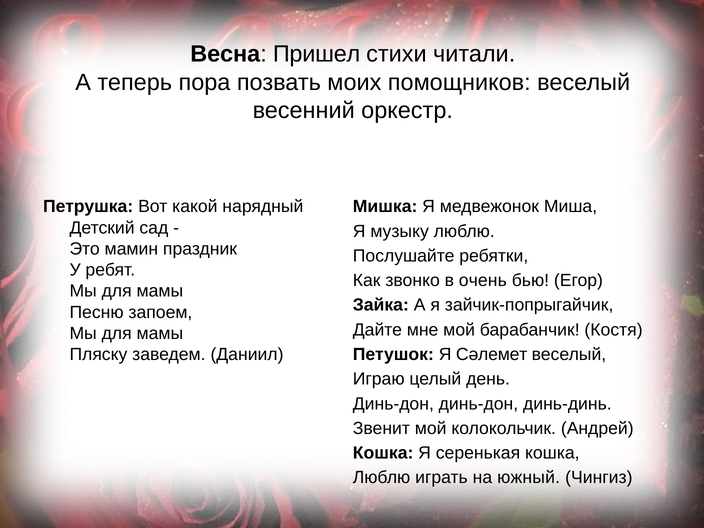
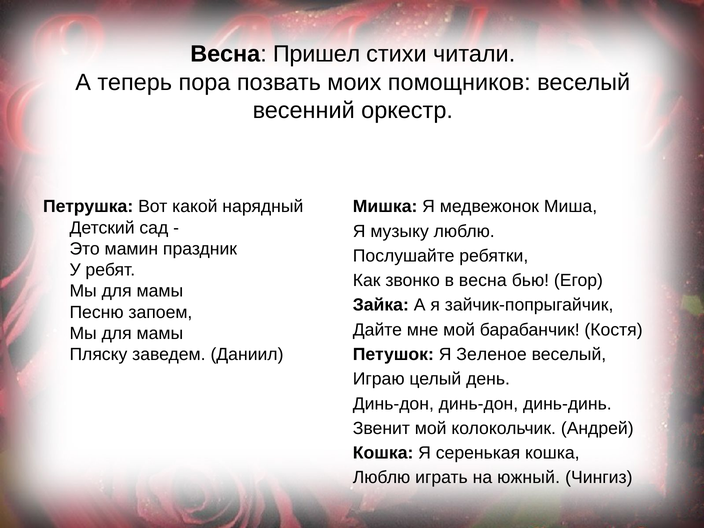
в очень: очень -> весна
Сәлемет: Сәлемет -> Зеленое
